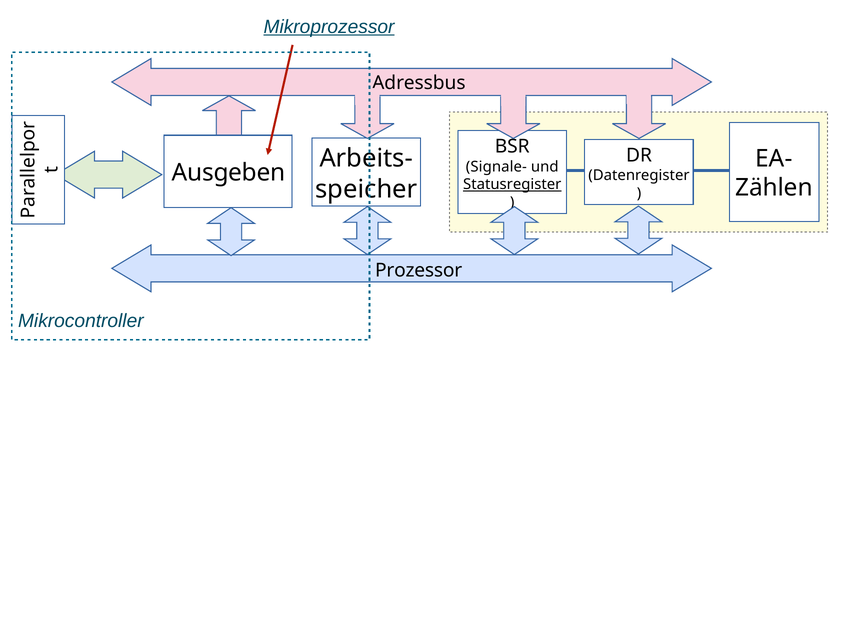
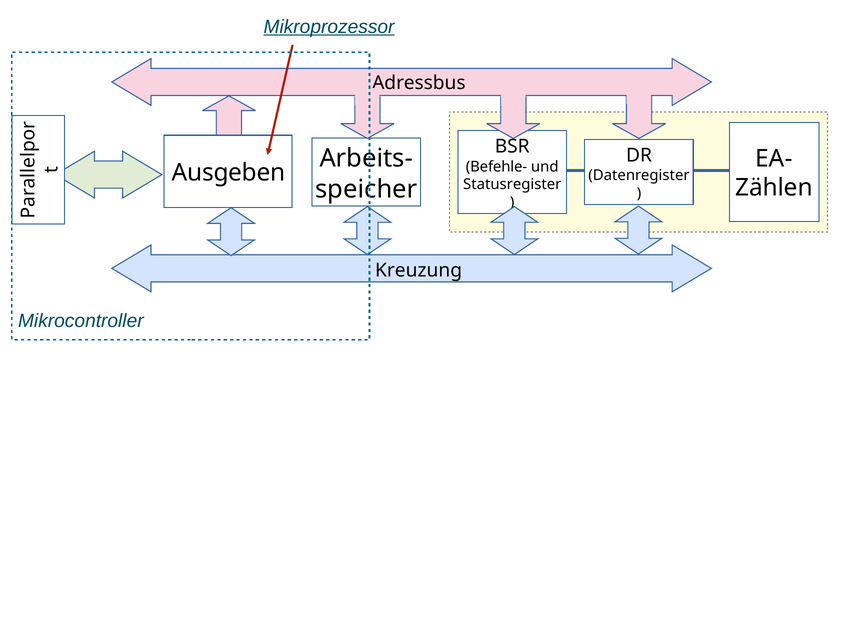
Signale-: Signale- -> Befehle-
Statusregister underline: present -> none
Prozessor: Prozessor -> Kreuzung
